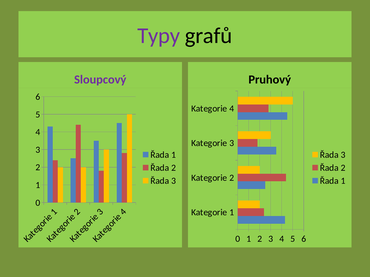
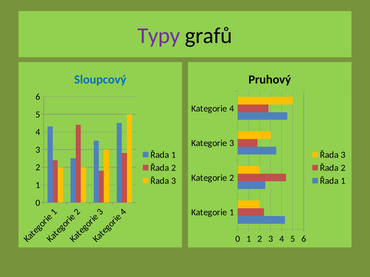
Sloupcový colour: purple -> blue
